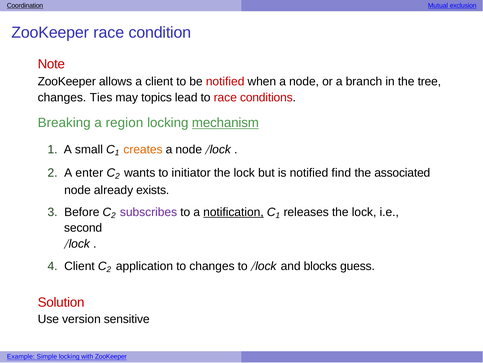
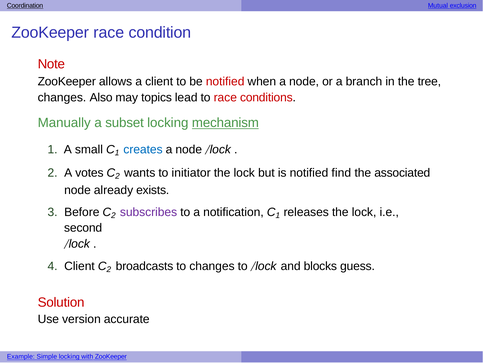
Ties: Ties -> Also
Breaking: Breaking -> Manually
region: region -> subset
creates colour: orange -> blue
enter: enter -> votes
notification underline: present -> none
application: application -> broadcasts
sensitive: sensitive -> accurate
